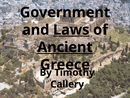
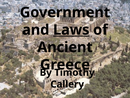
Ancient underline: present -> none
